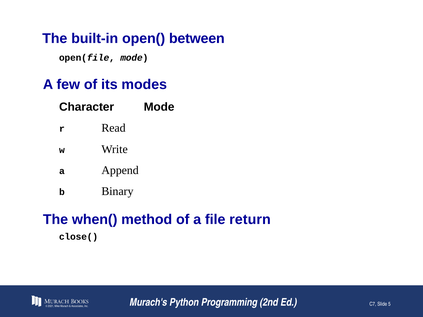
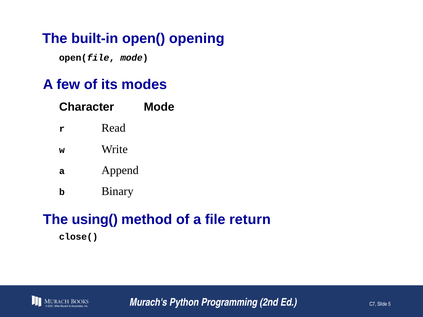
between: between -> opening
when(: when( -> using(
